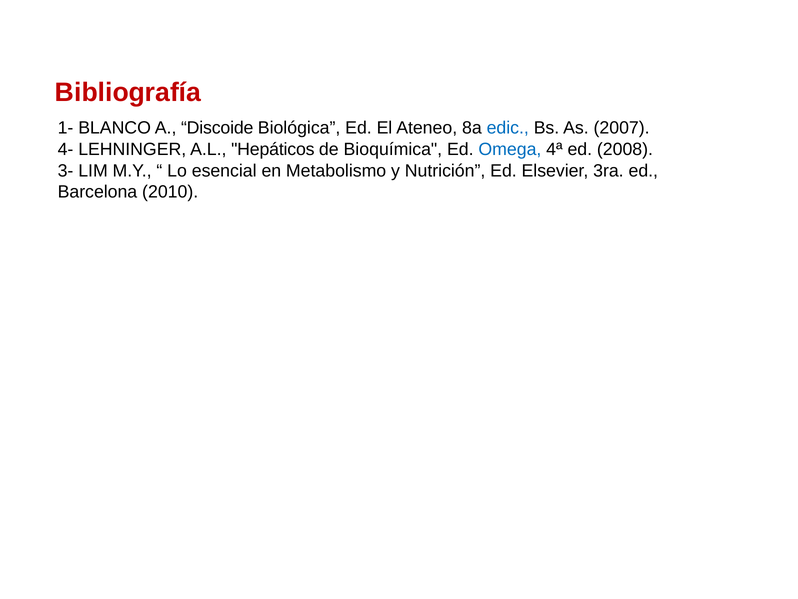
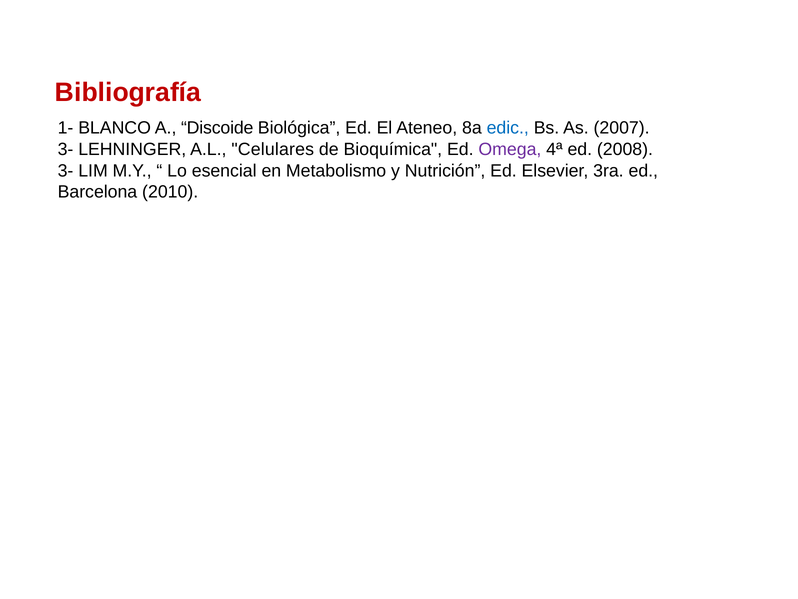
4- at (66, 149): 4- -> 3-
Hepáticos: Hepáticos -> Celulares
Omega colour: blue -> purple
